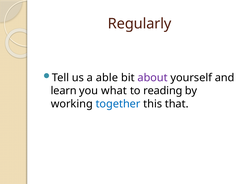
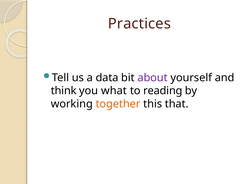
Regularly: Regularly -> Practices
able: able -> data
learn: learn -> think
together colour: blue -> orange
